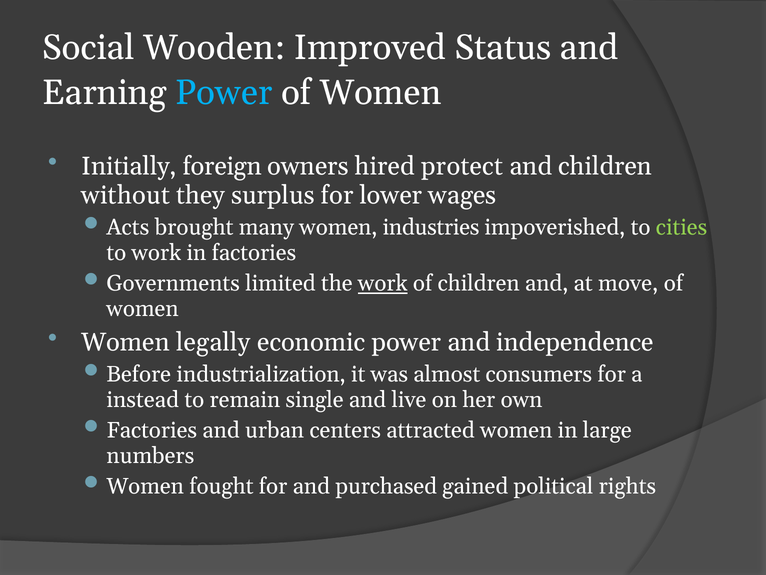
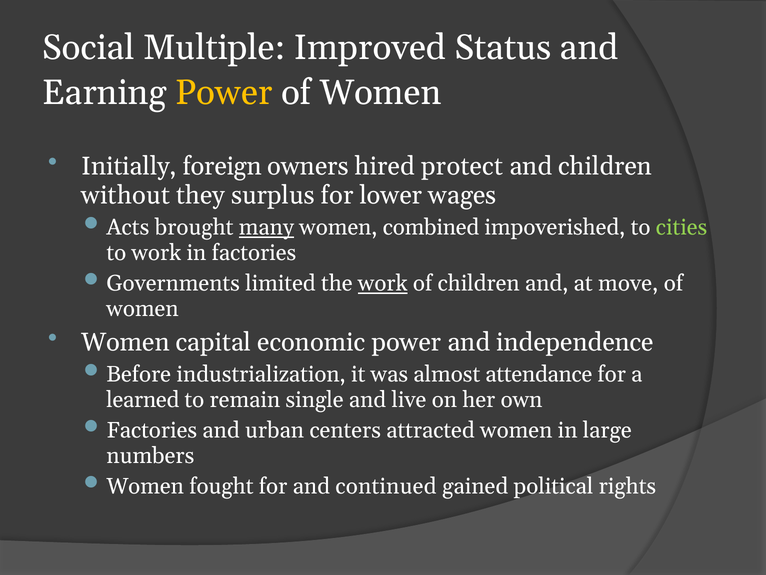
Wooden: Wooden -> Multiple
Power at (224, 92) colour: light blue -> yellow
many underline: none -> present
industries: industries -> combined
legally: legally -> capital
consumers: consumers -> attendance
instead: instead -> learned
purchased: purchased -> continued
